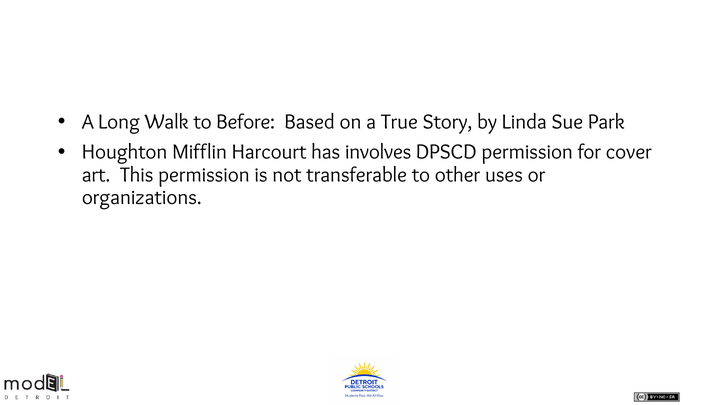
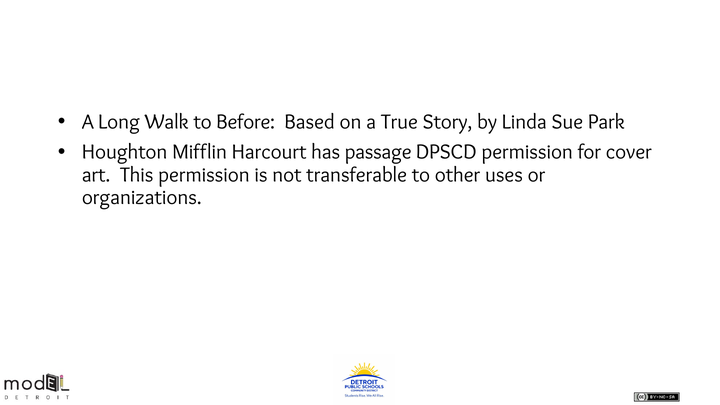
involves: involves -> passage
